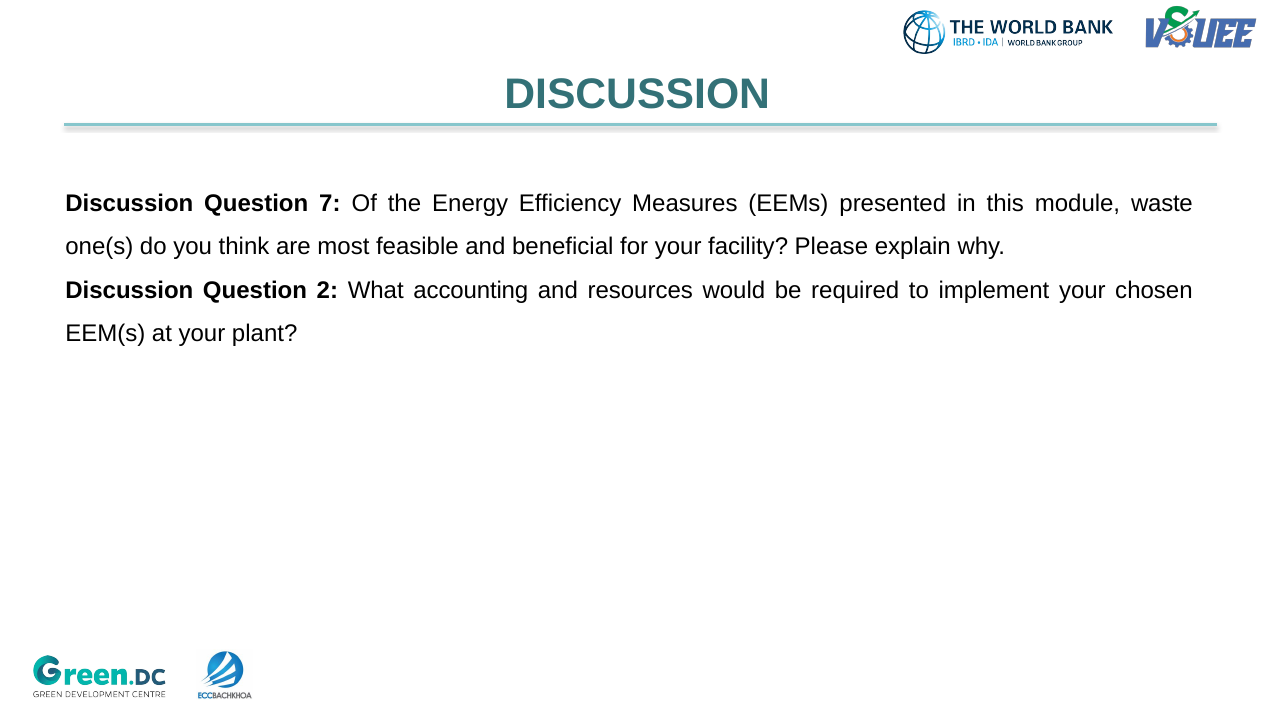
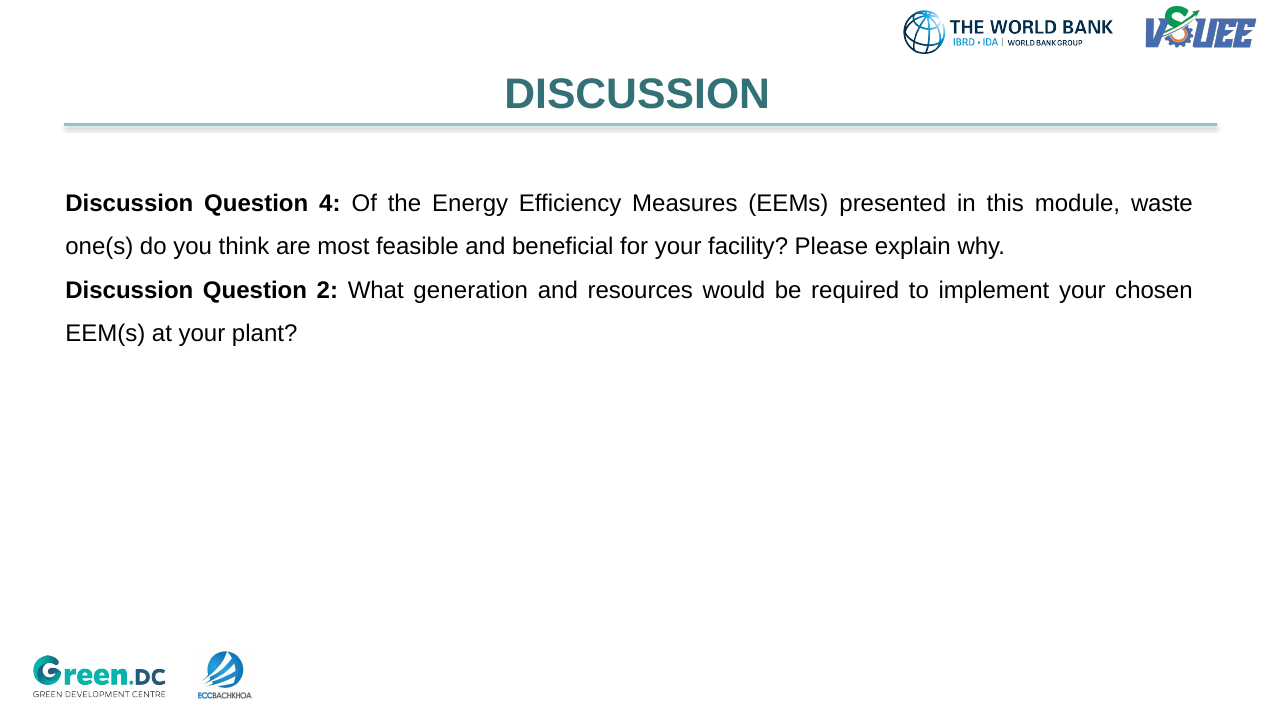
7: 7 -> 4
accounting: accounting -> generation
